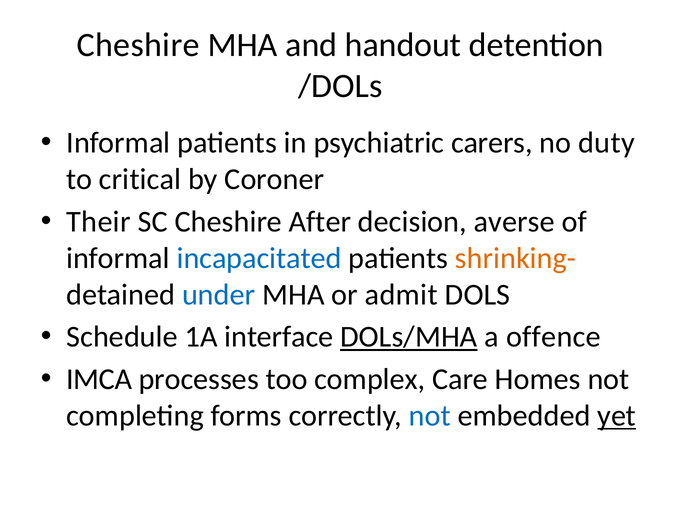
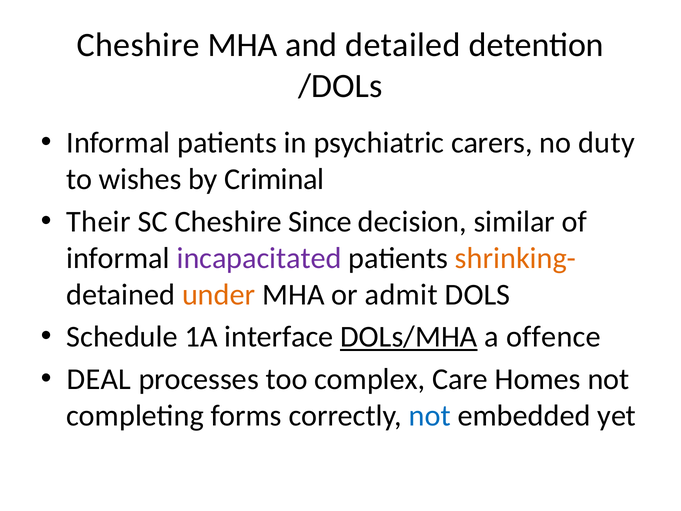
handout: handout -> detailed
critical: critical -> wishes
Coroner: Coroner -> Criminal
After: After -> Since
averse: averse -> similar
incapacitated colour: blue -> purple
under colour: blue -> orange
IMCA: IMCA -> DEAL
yet underline: present -> none
